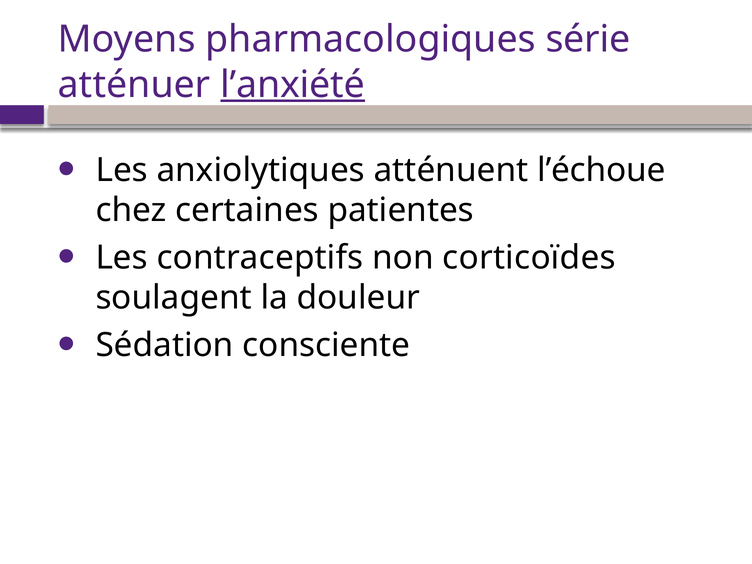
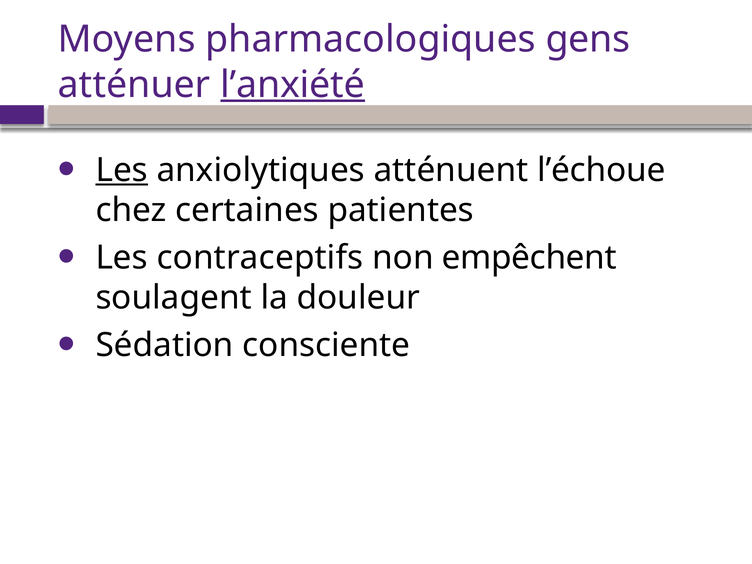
série: série -> gens
Les at (122, 170) underline: none -> present
corticoïdes: corticoïdes -> empêchent
